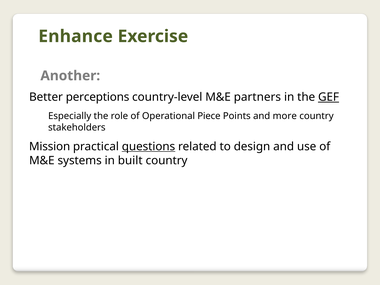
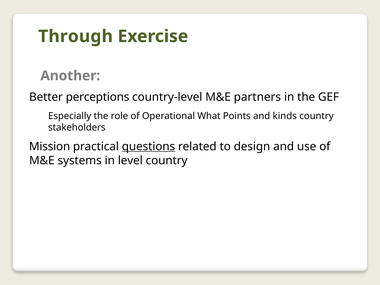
Enhance: Enhance -> Through
GEF underline: present -> none
Piece: Piece -> What
more: more -> kinds
built: built -> level
